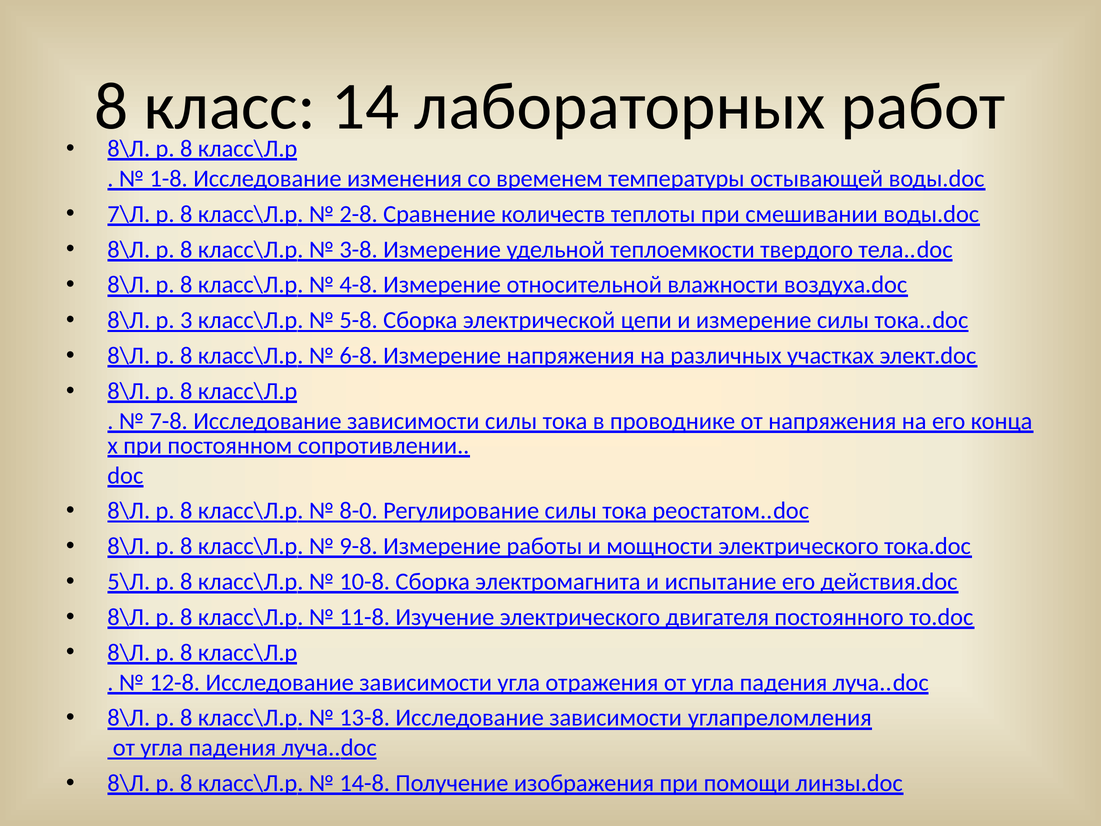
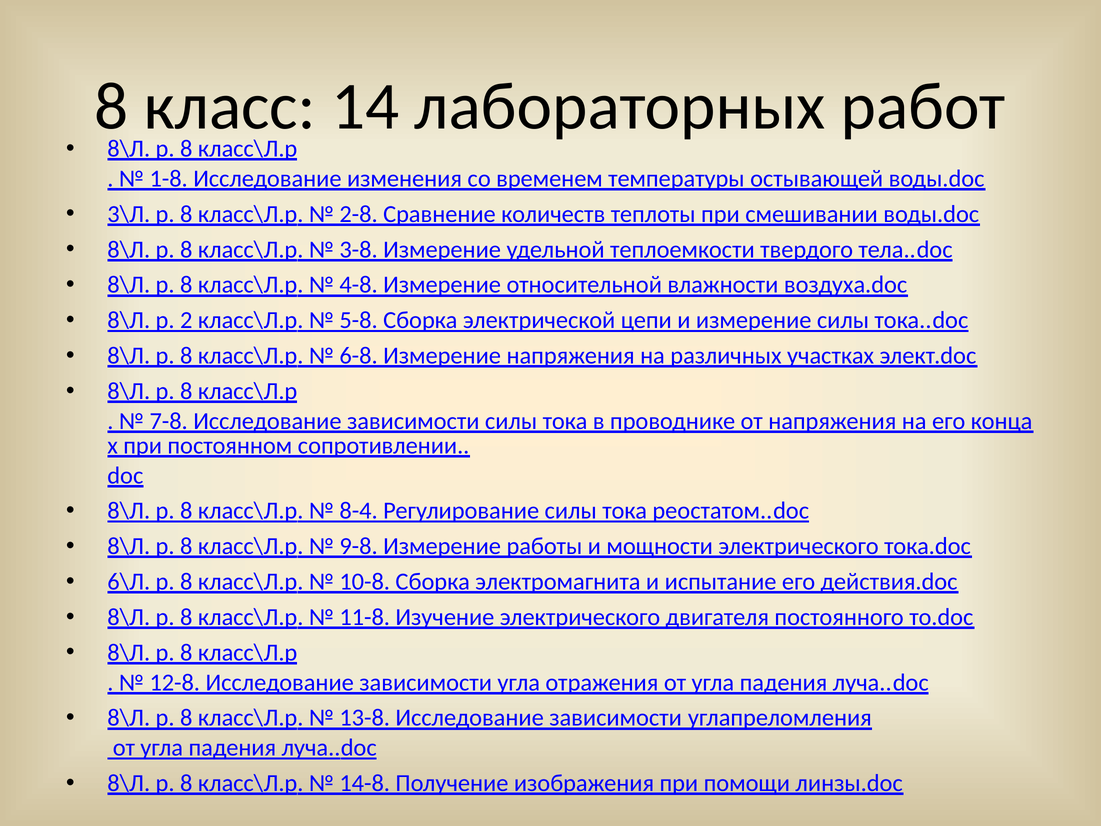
7\Л: 7\Л -> 3\Л
3: 3 -> 2
8-0: 8-0 -> 8-4
5\Л: 5\Л -> 6\Л
